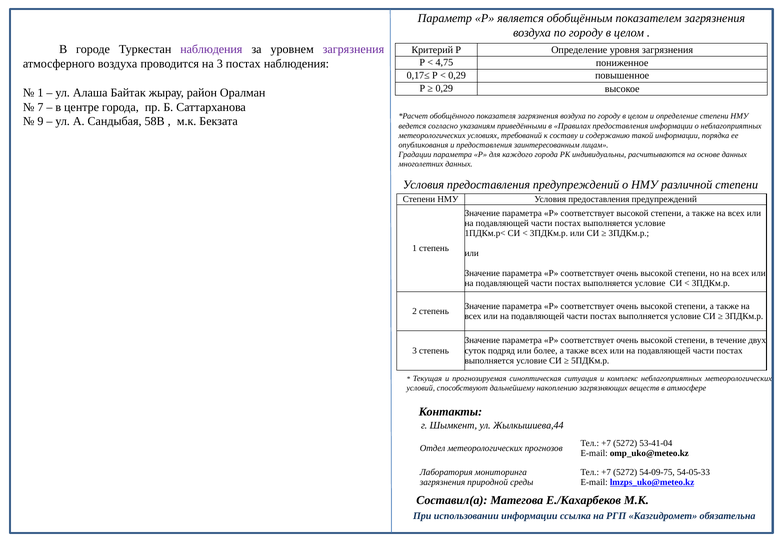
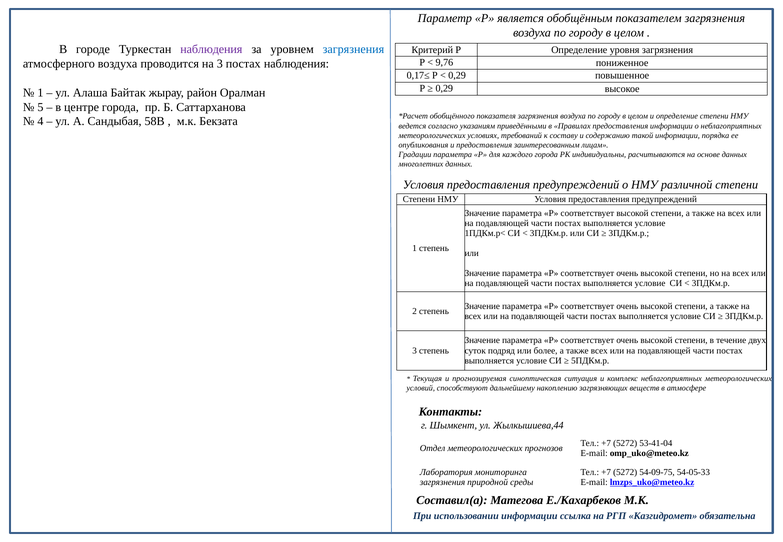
загрязнения at (353, 49) colour: purple -> blue
4,75: 4,75 -> 9,76
7: 7 -> 5
9: 9 -> 4
